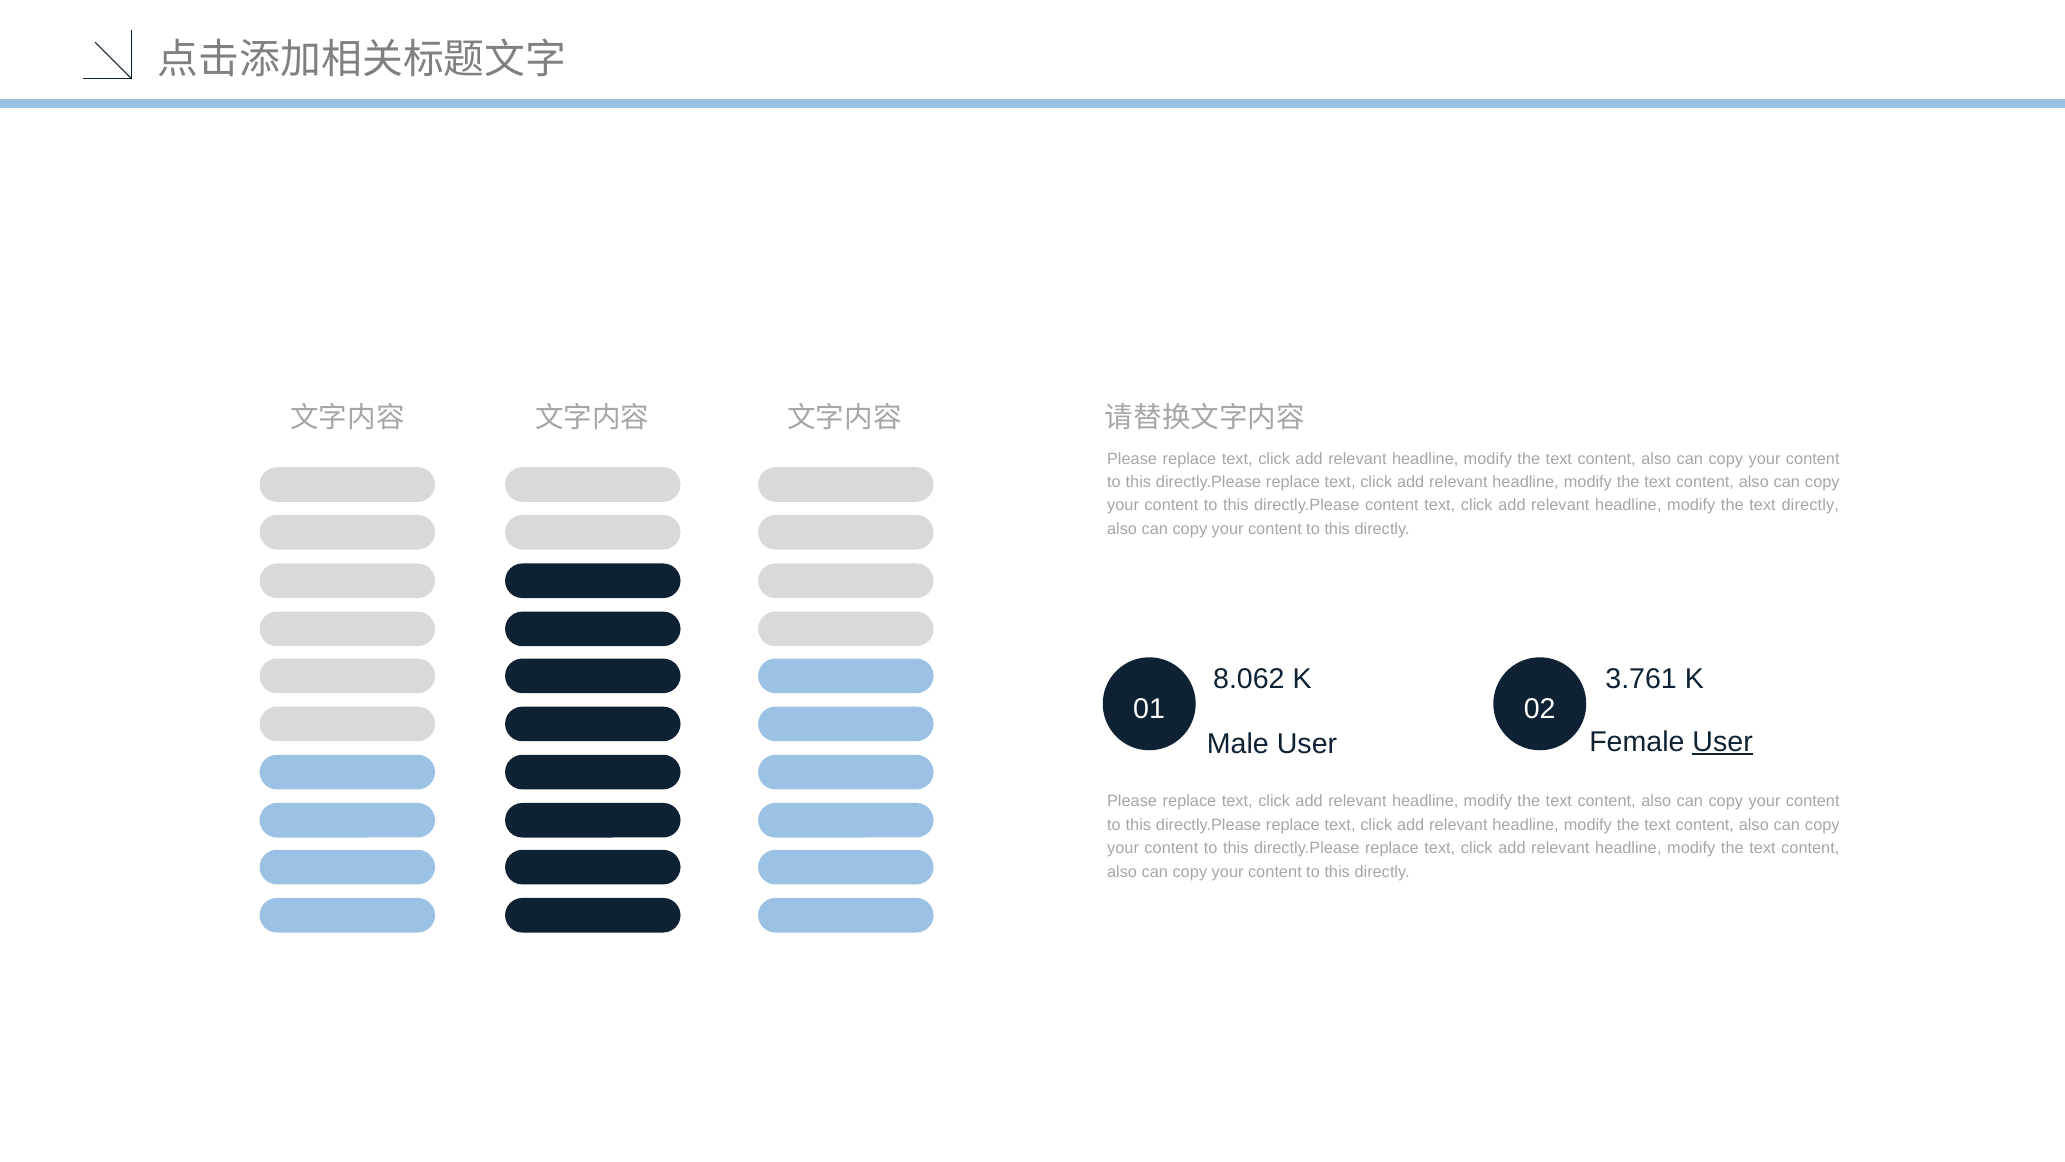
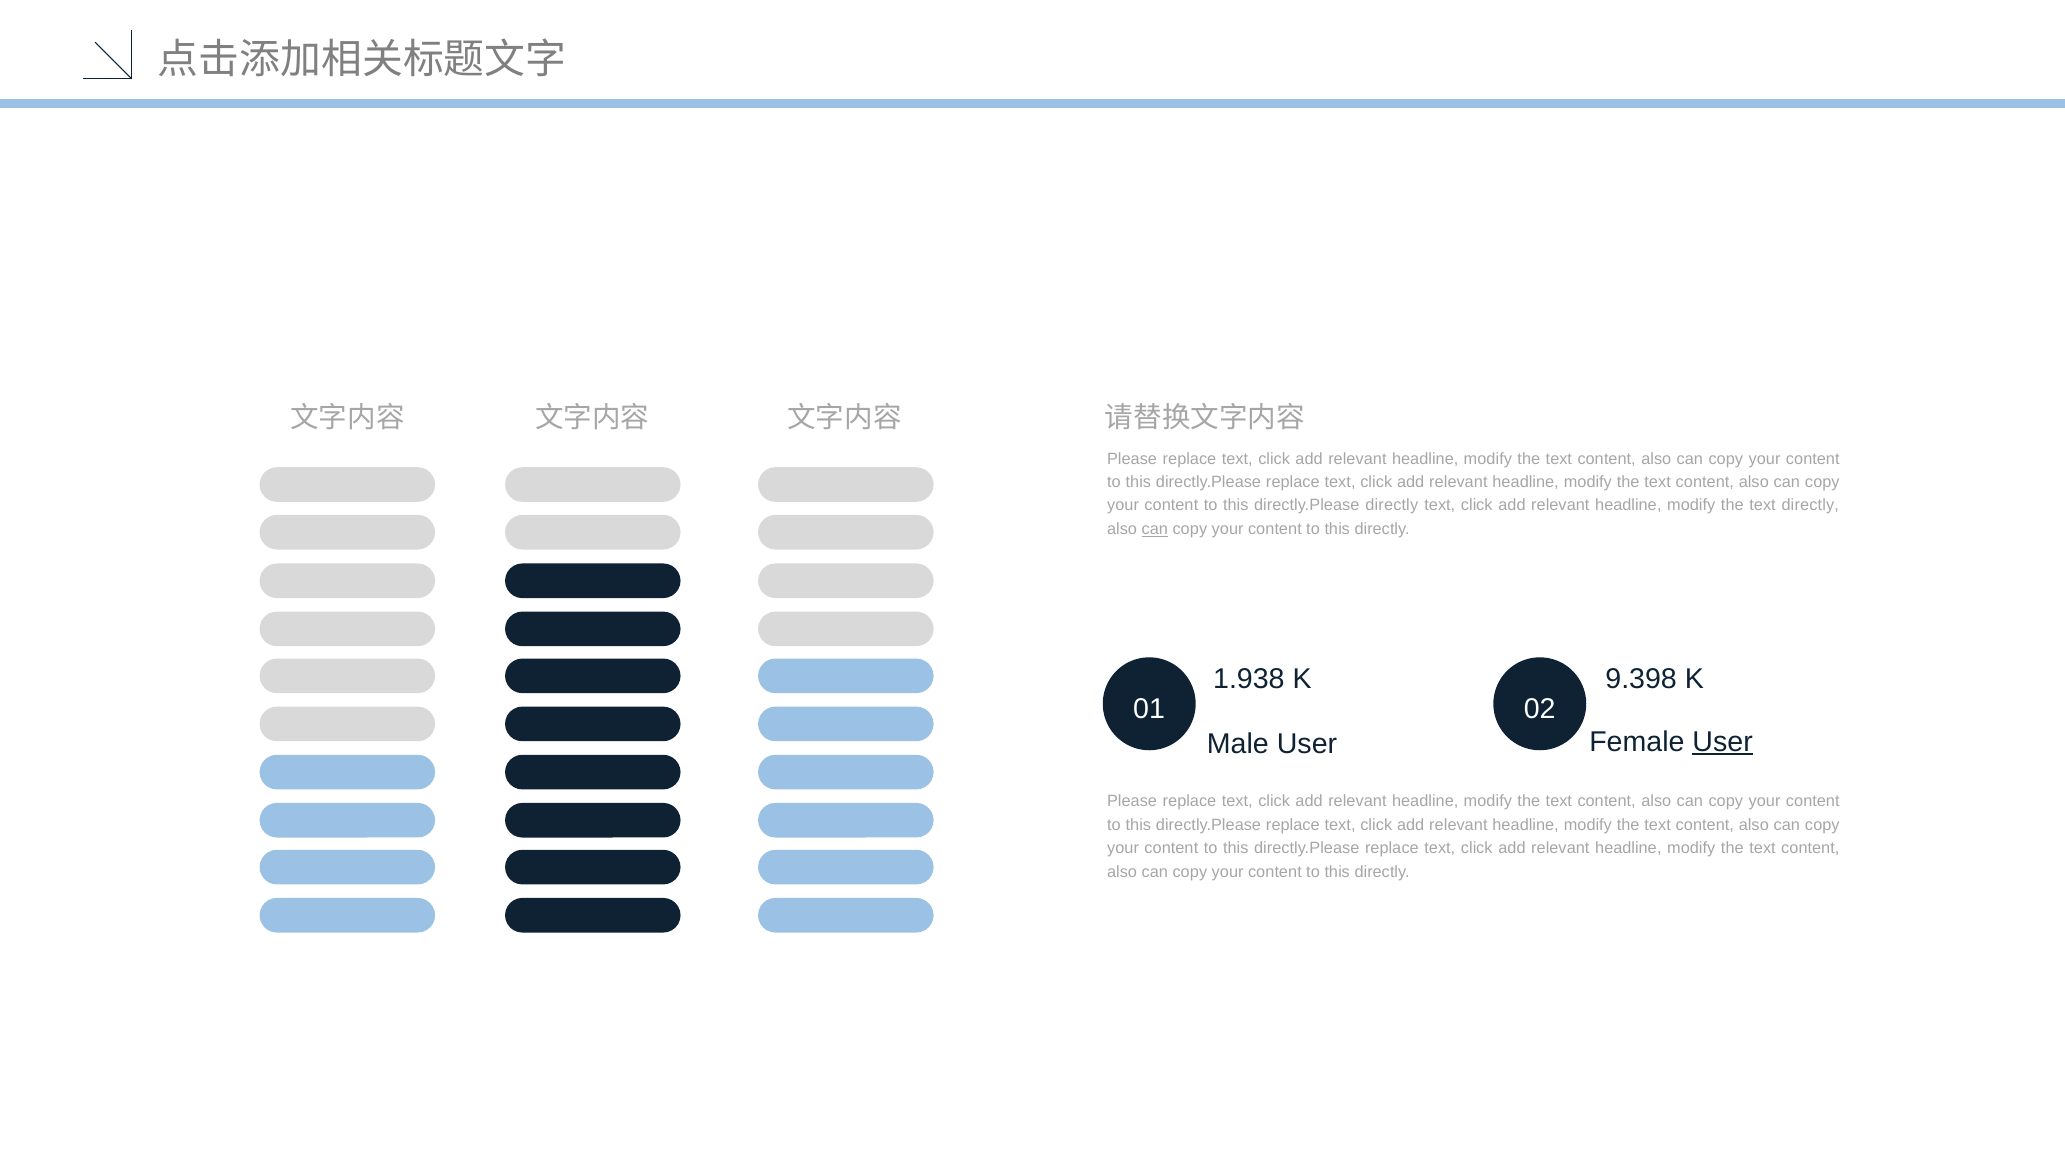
directly.Please content: content -> directly
can at (1155, 529) underline: none -> present
8.062: 8.062 -> 1.938
3.761: 3.761 -> 9.398
